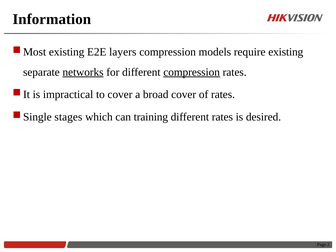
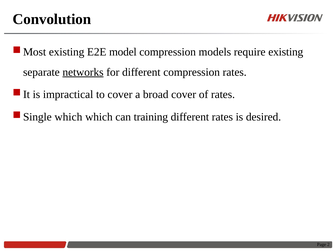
Information: Information -> Convolution
layers: layers -> model
compression at (192, 72) underline: present -> none
stages at (68, 117): stages -> which
